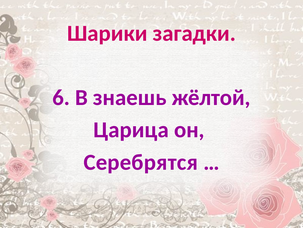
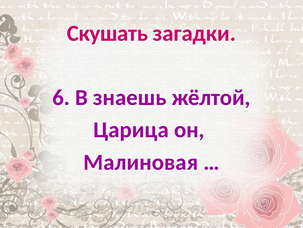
Шарики: Шарики -> Скушать
Серебрятся: Серебрятся -> Малиновая
